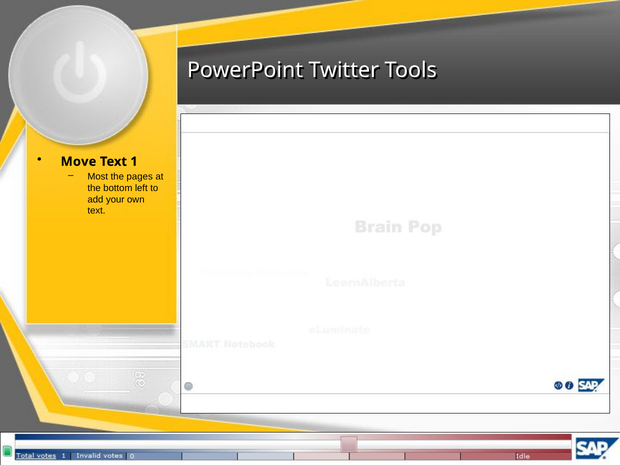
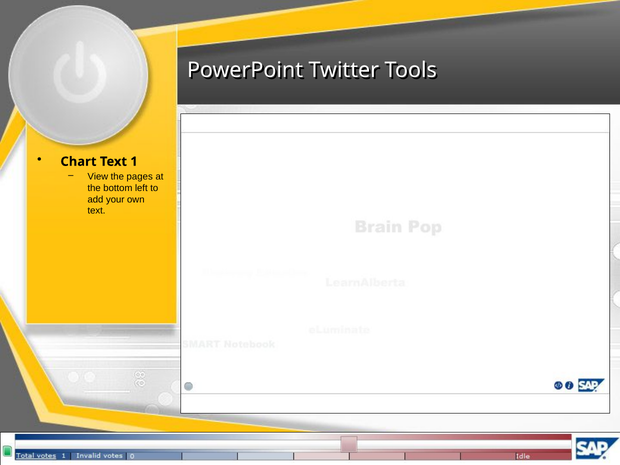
Move: Move -> Chart
Most: Most -> View
